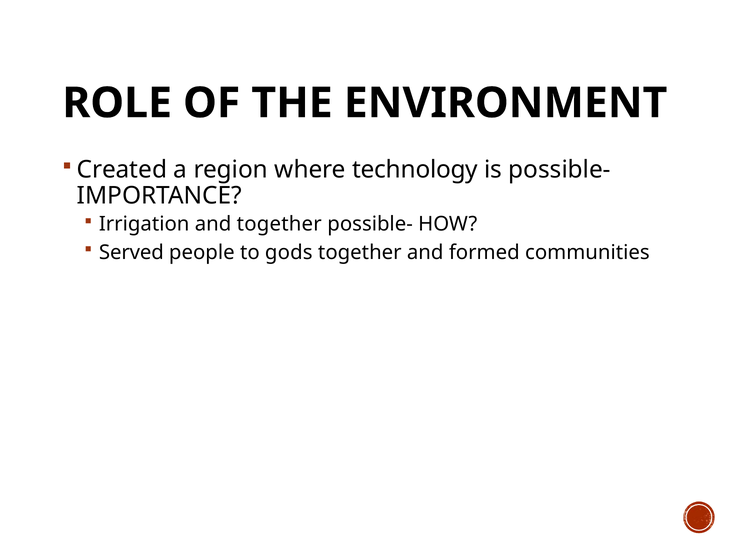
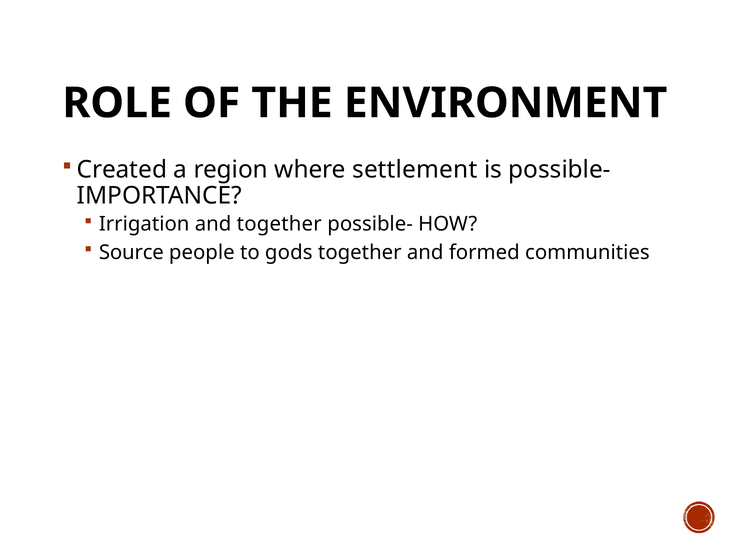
technology: technology -> settlement
Served: Served -> Source
